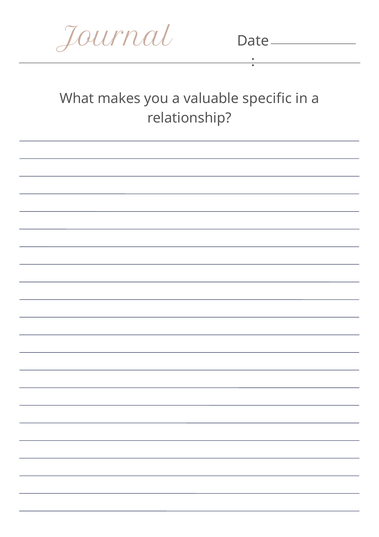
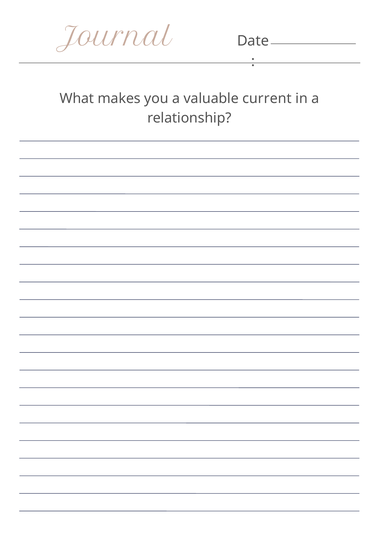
specific: specific -> current
